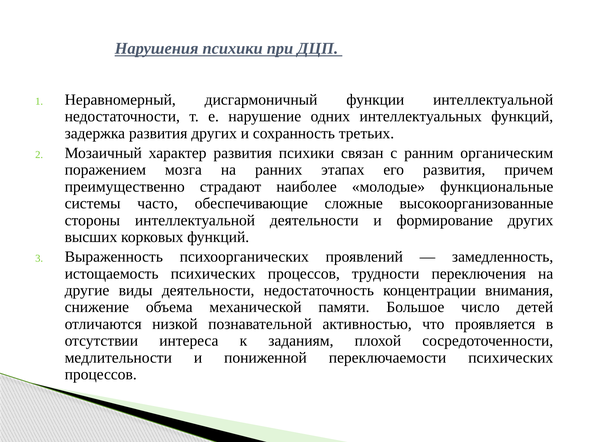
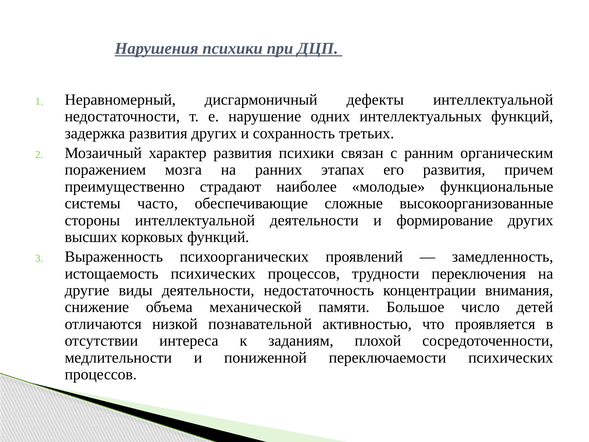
функции: функции -> дефекты
